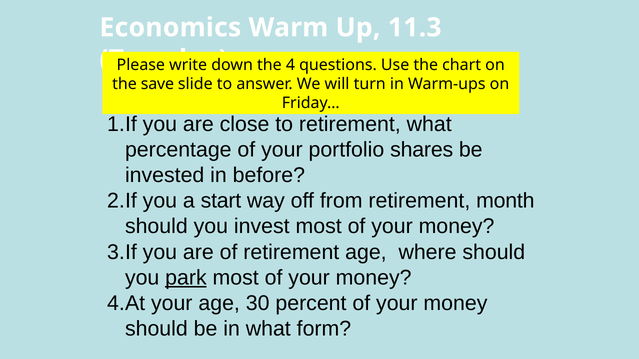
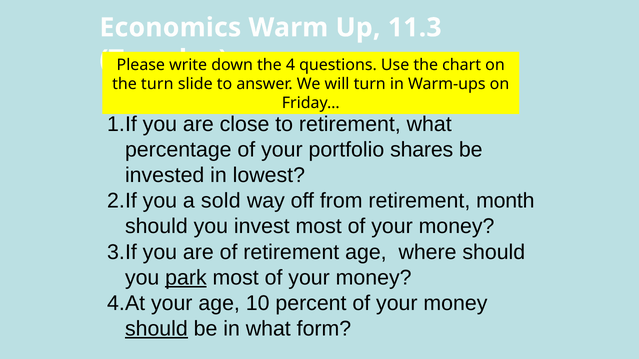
the save: save -> turn
before: before -> lowest
start: start -> sold
30: 30 -> 10
should at (156, 329) underline: none -> present
